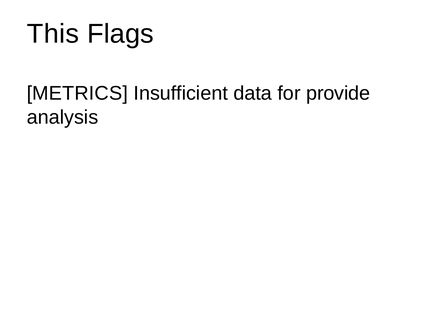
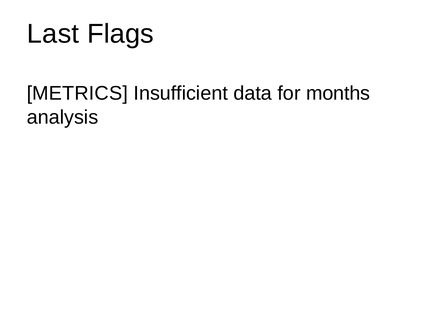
This: This -> Last
provide: provide -> months
